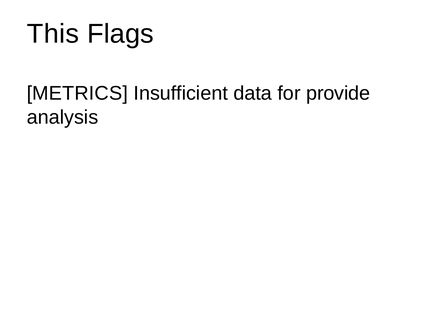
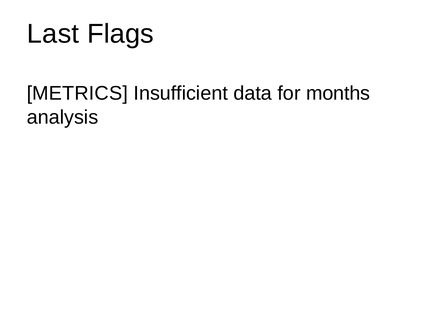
This: This -> Last
provide: provide -> months
